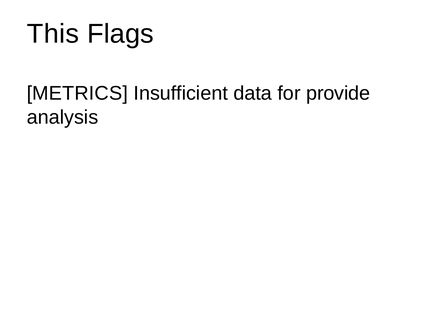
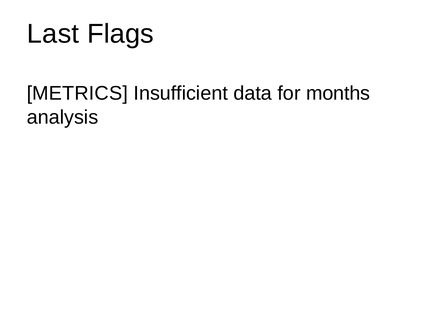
This: This -> Last
provide: provide -> months
